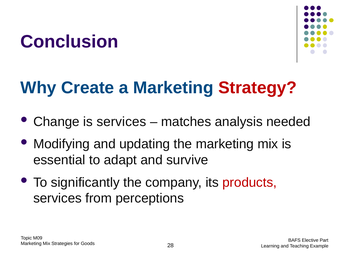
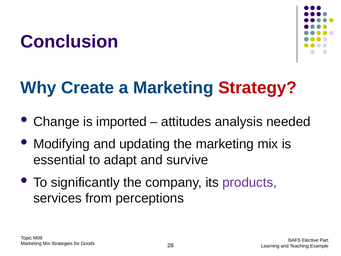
is services: services -> imported
matches: matches -> attitudes
products colour: red -> purple
